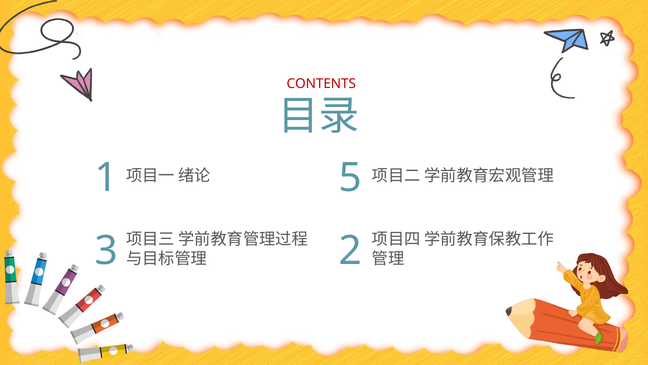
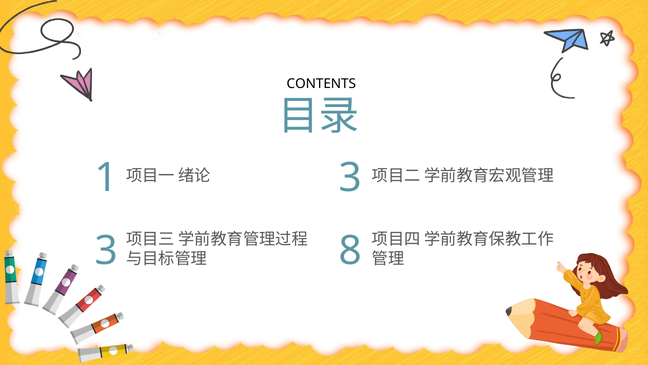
CONTENTS colour: red -> black
1 5: 5 -> 3
2: 2 -> 8
